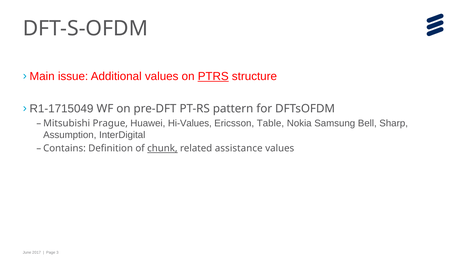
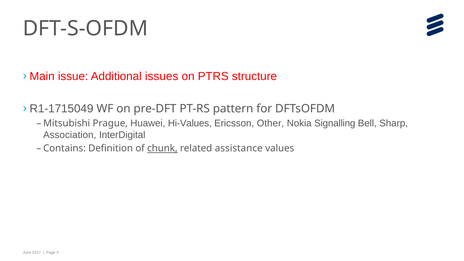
Additional values: values -> issues
PTRS underline: present -> none
Table: Table -> Other
Samsung: Samsung -> Signalling
Assumption: Assumption -> Association
